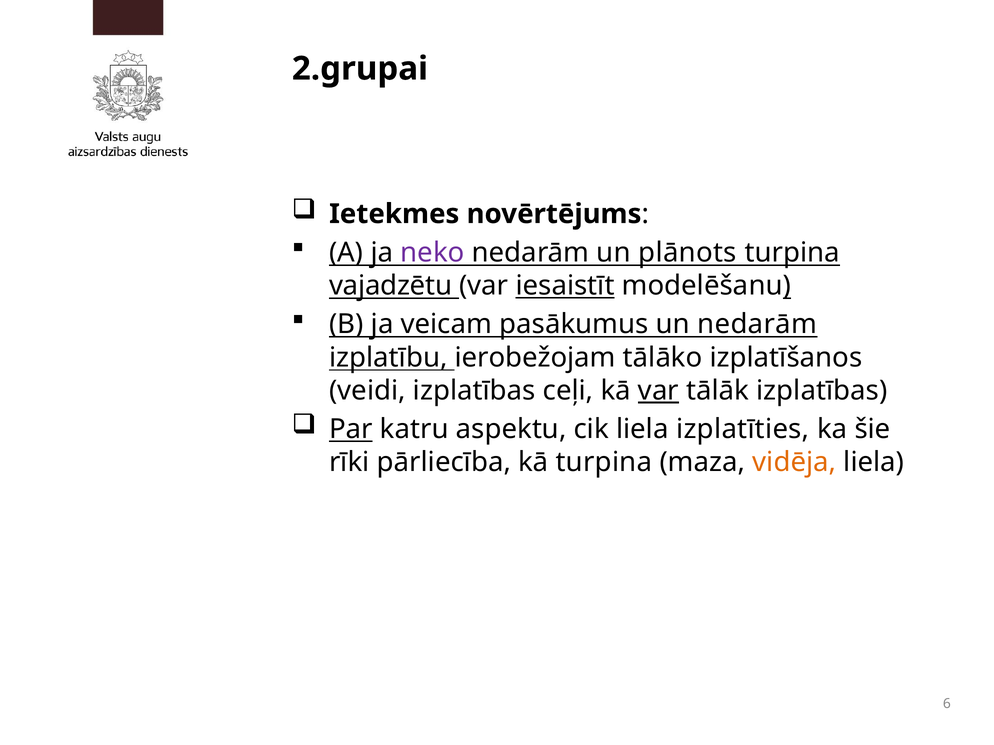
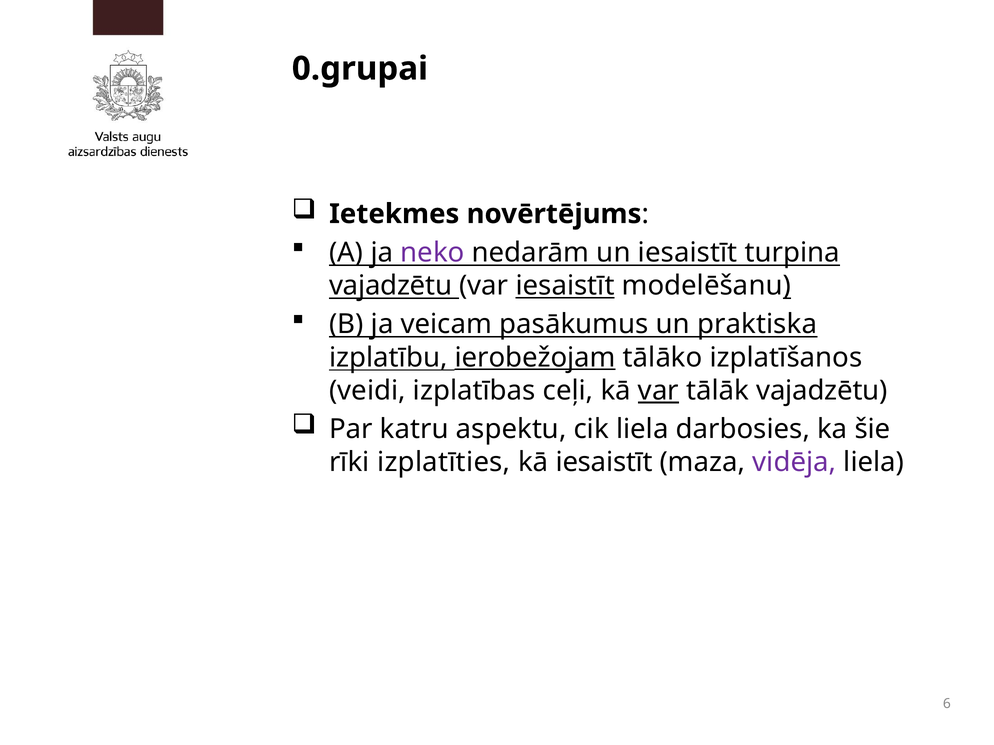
2.grupai: 2.grupai -> 0.grupai
un plānots: plānots -> iesaistīt
un nedarām: nedarām -> praktiska
ierobežojam underline: none -> present
tālāk izplatības: izplatības -> vajadzētu
Par underline: present -> none
izplatīties: izplatīties -> darbosies
pārliecība: pārliecība -> izplatīties
kā turpina: turpina -> iesaistīt
vidēja colour: orange -> purple
